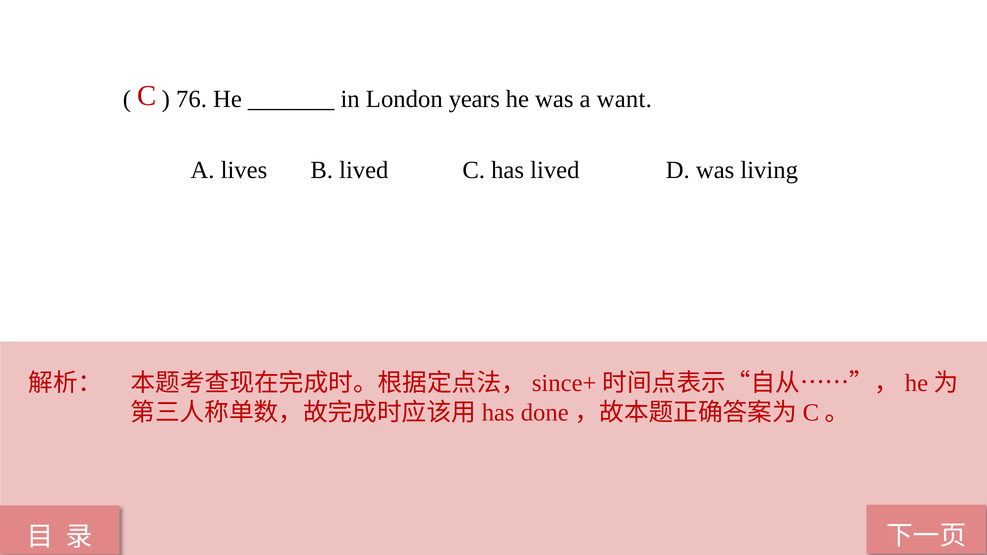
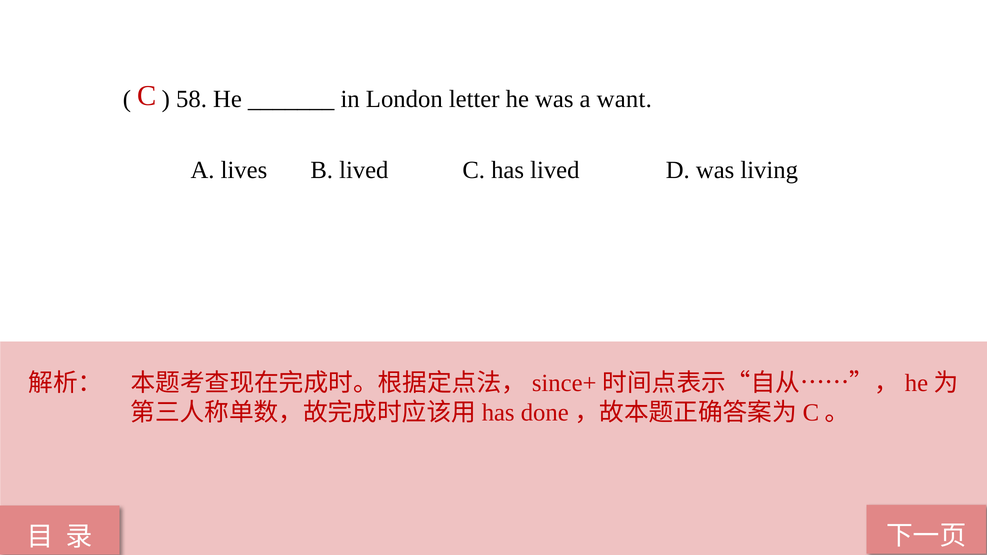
76: 76 -> 58
years: years -> letter
